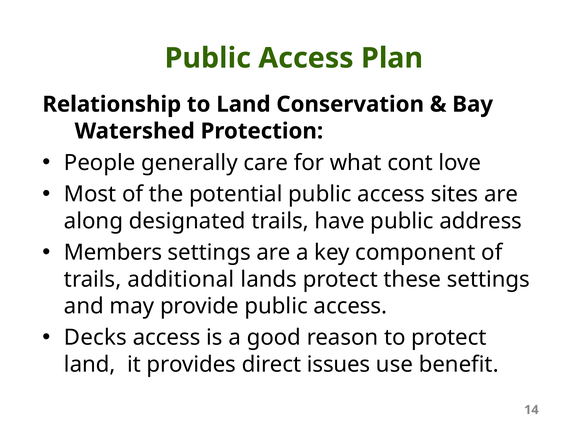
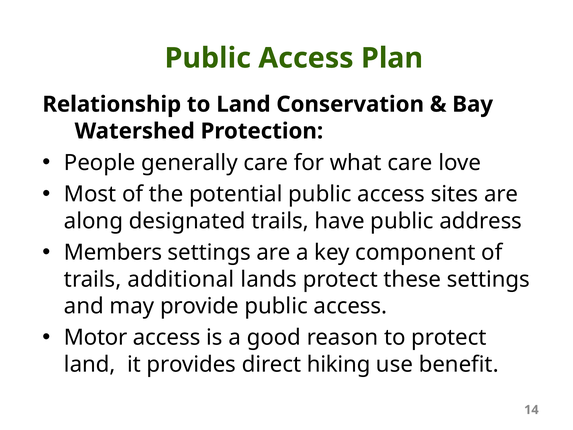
what cont: cont -> care
Decks: Decks -> Motor
issues: issues -> hiking
